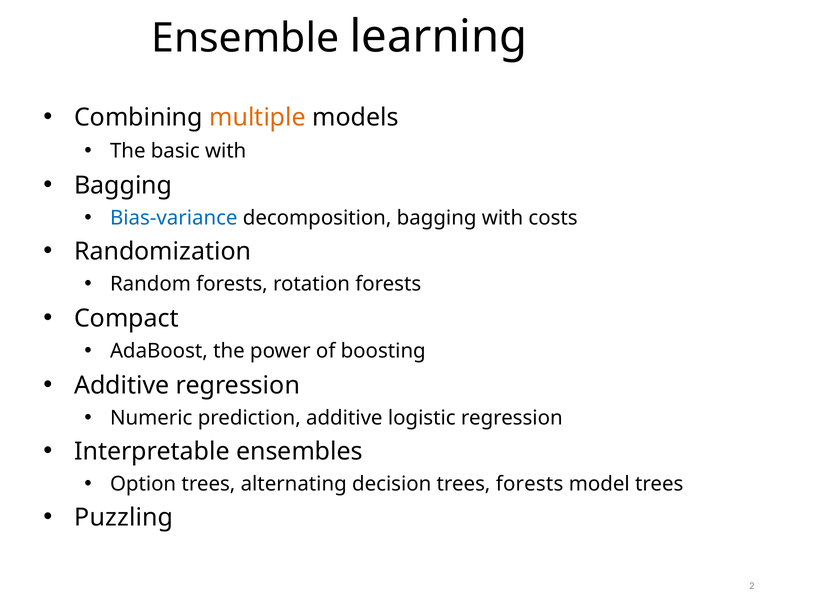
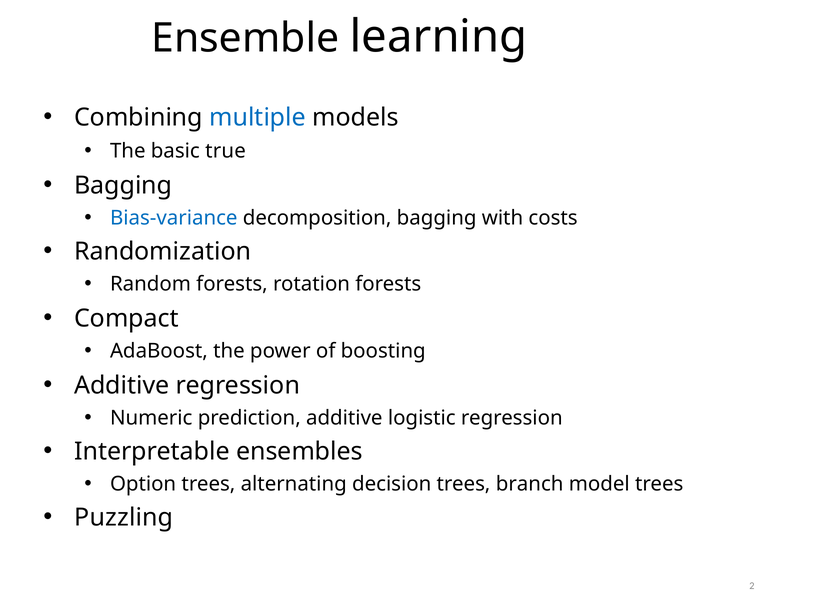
multiple colour: orange -> blue
basic with: with -> true
trees forests: forests -> branch
